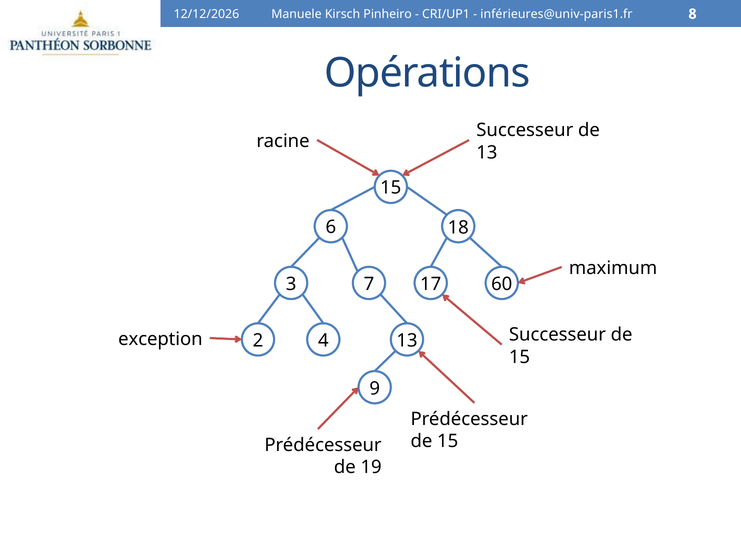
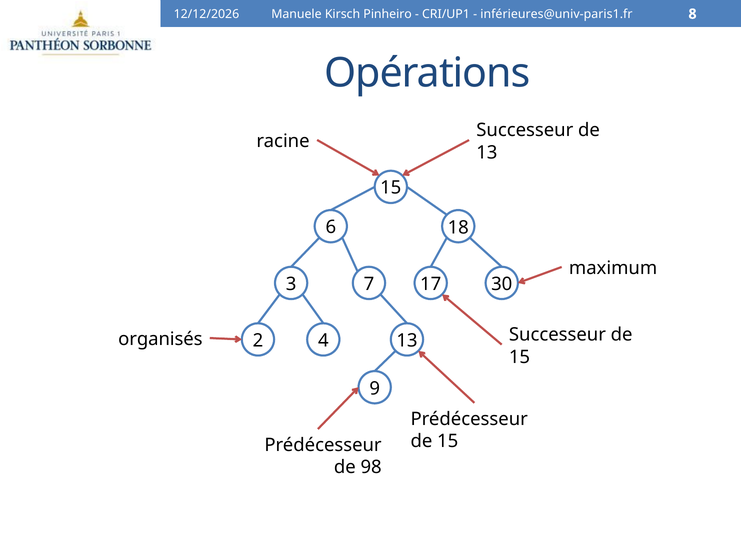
60: 60 -> 30
exception: exception -> organisés
19: 19 -> 98
